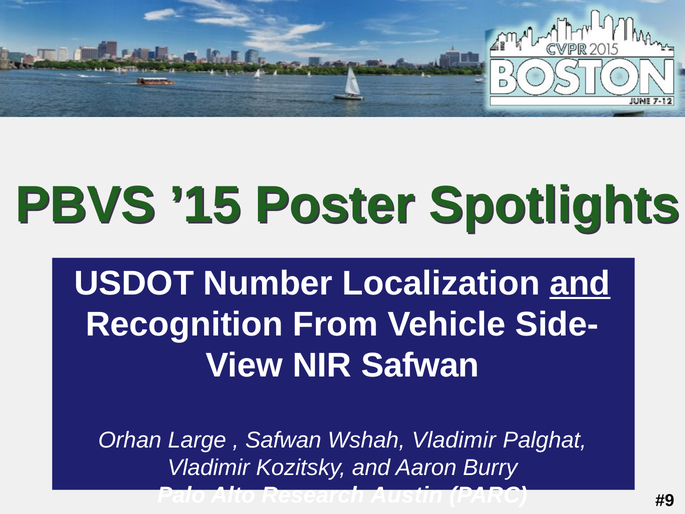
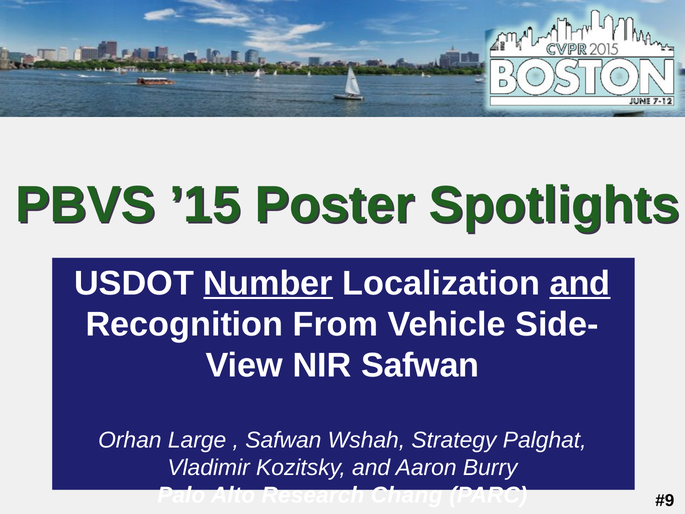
Number underline: none -> present
Wshah Vladimir: Vladimir -> Strategy
Austin: Austin -> Chang
